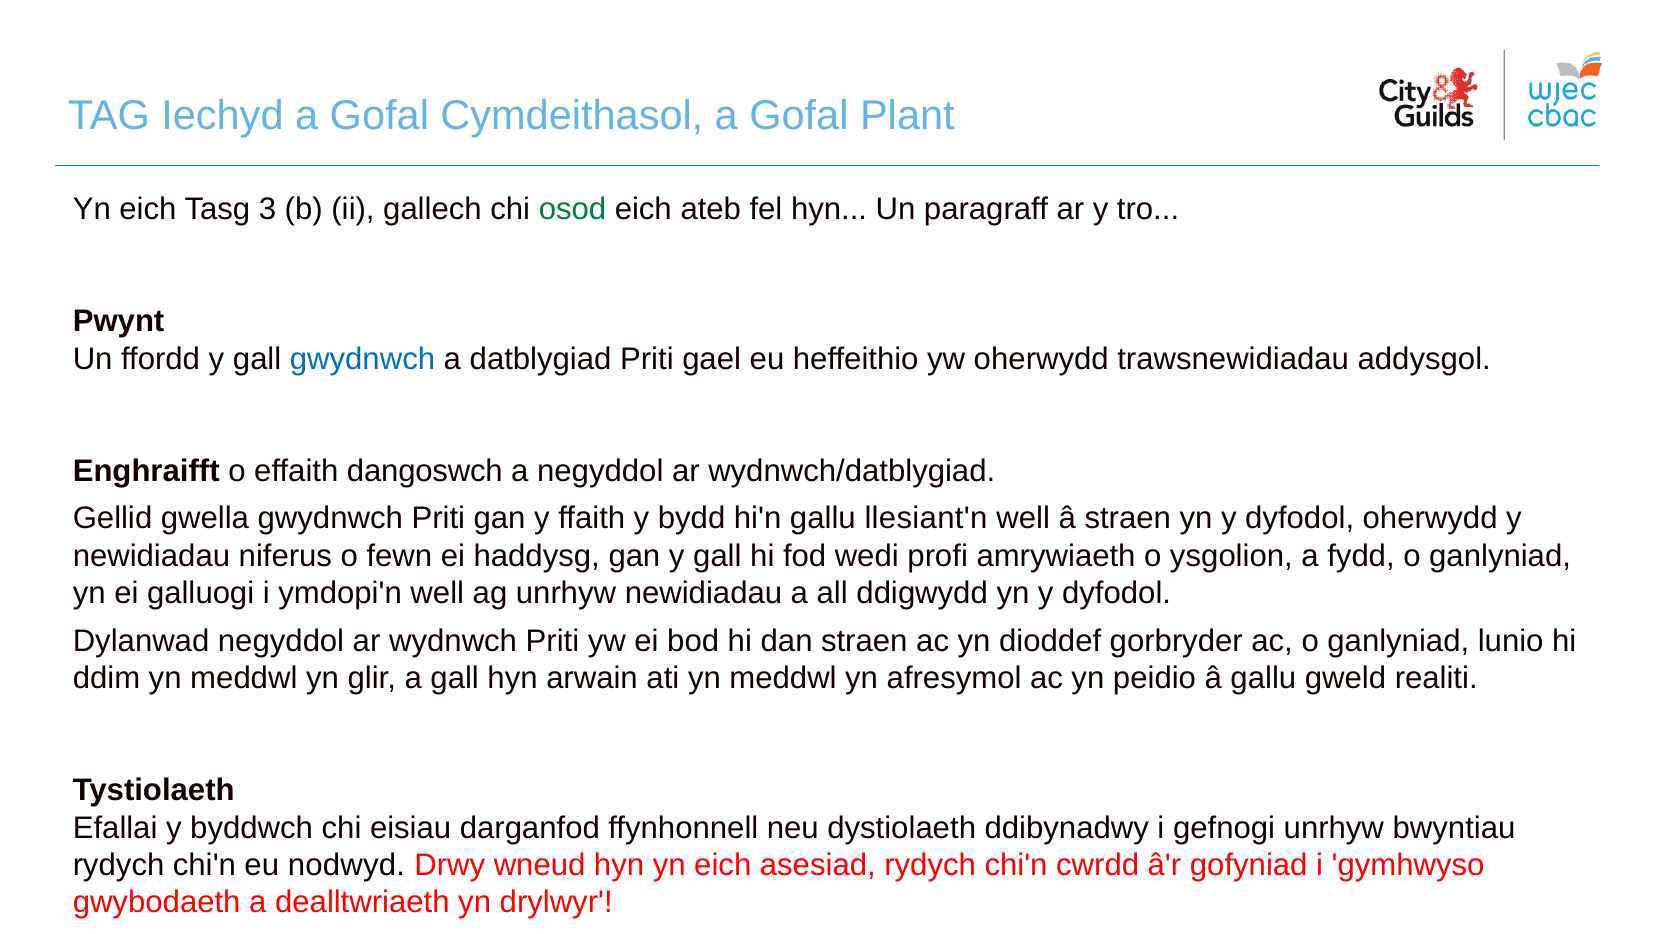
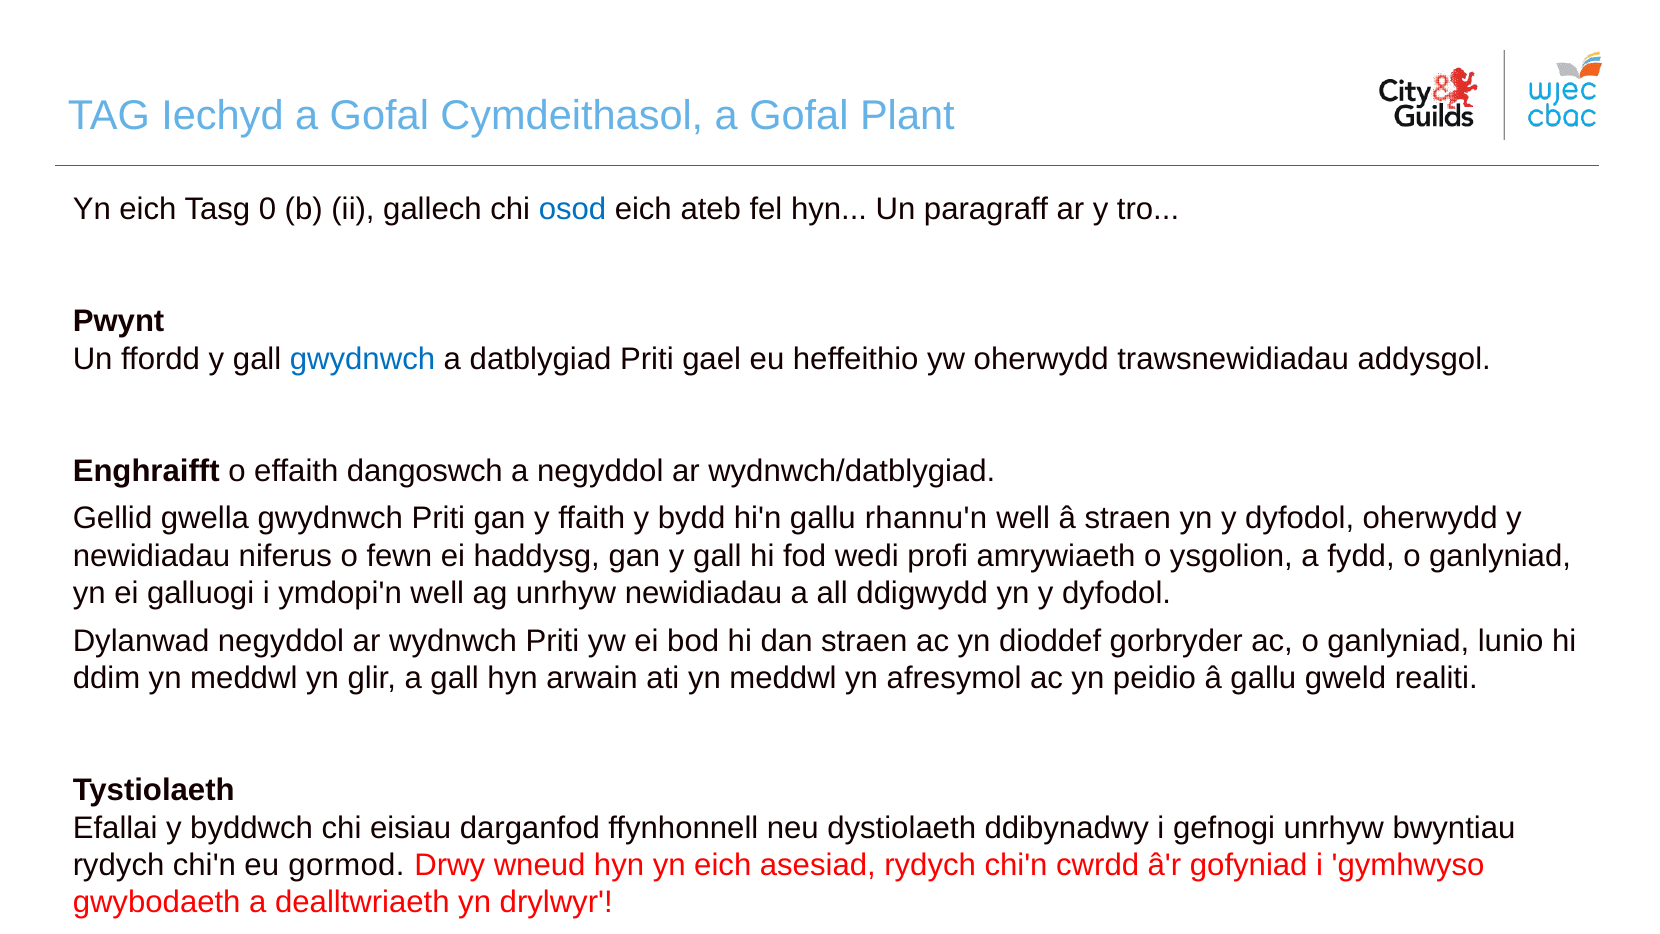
3: 3 -> 0
osod colour: green -> blue
llesiant'n: llesiant'n -> rhannu'n
nodwyd: nodwyd -> gormod
